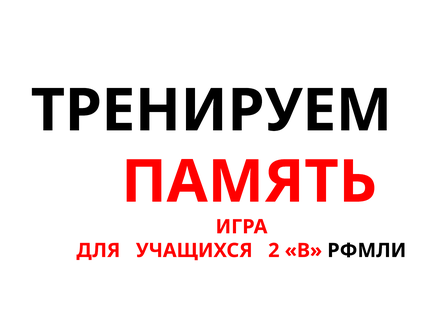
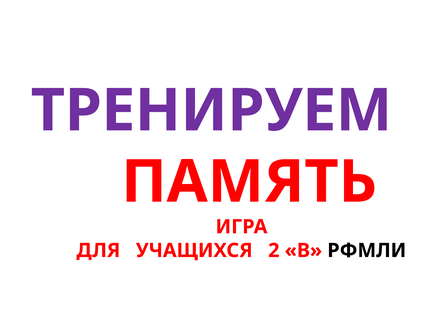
ТРЕНИРУЕМ colour: black -> purple
